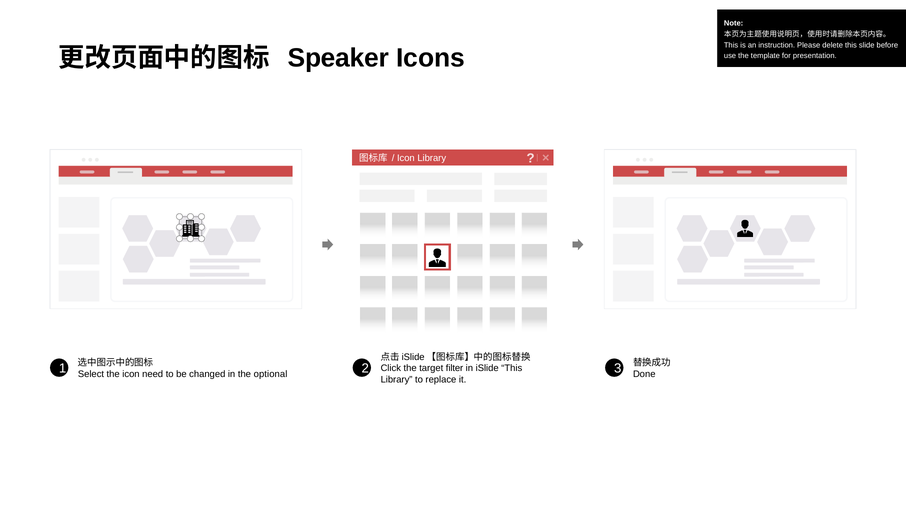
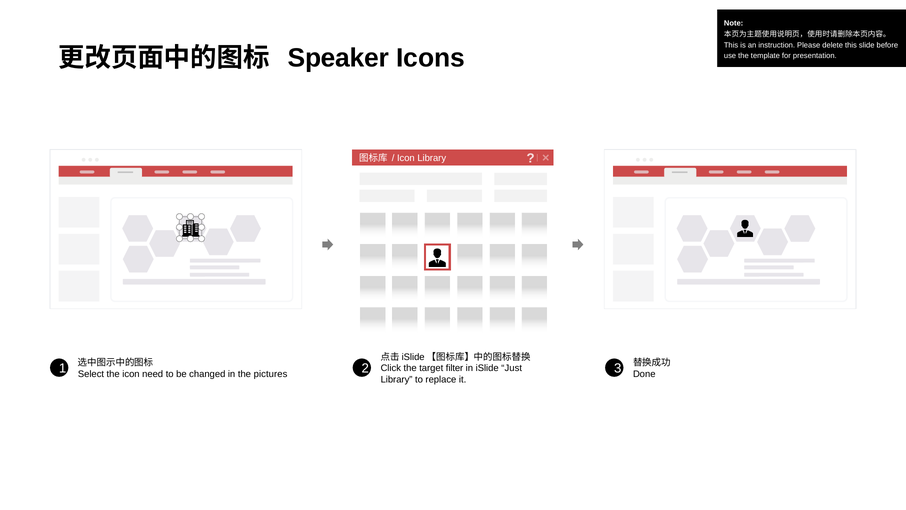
iSlide This: This -> Just
optional: optional -> pictures
